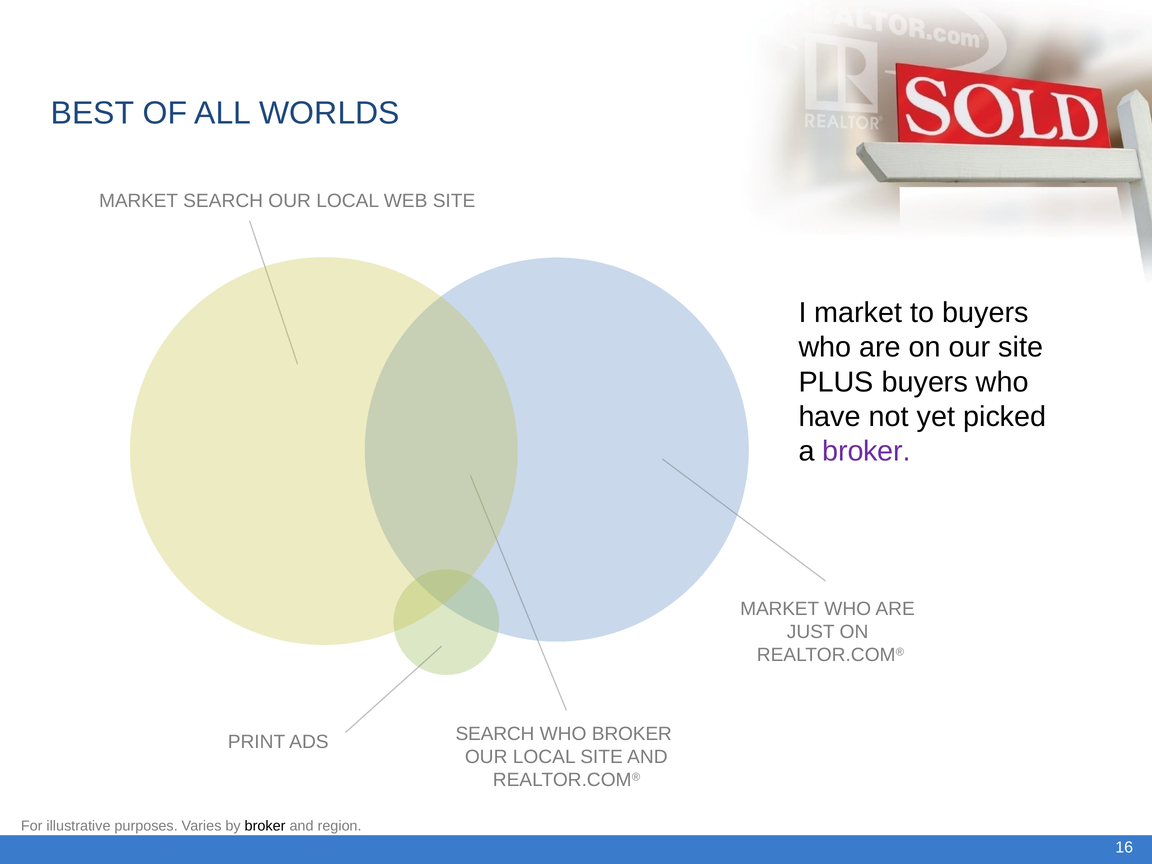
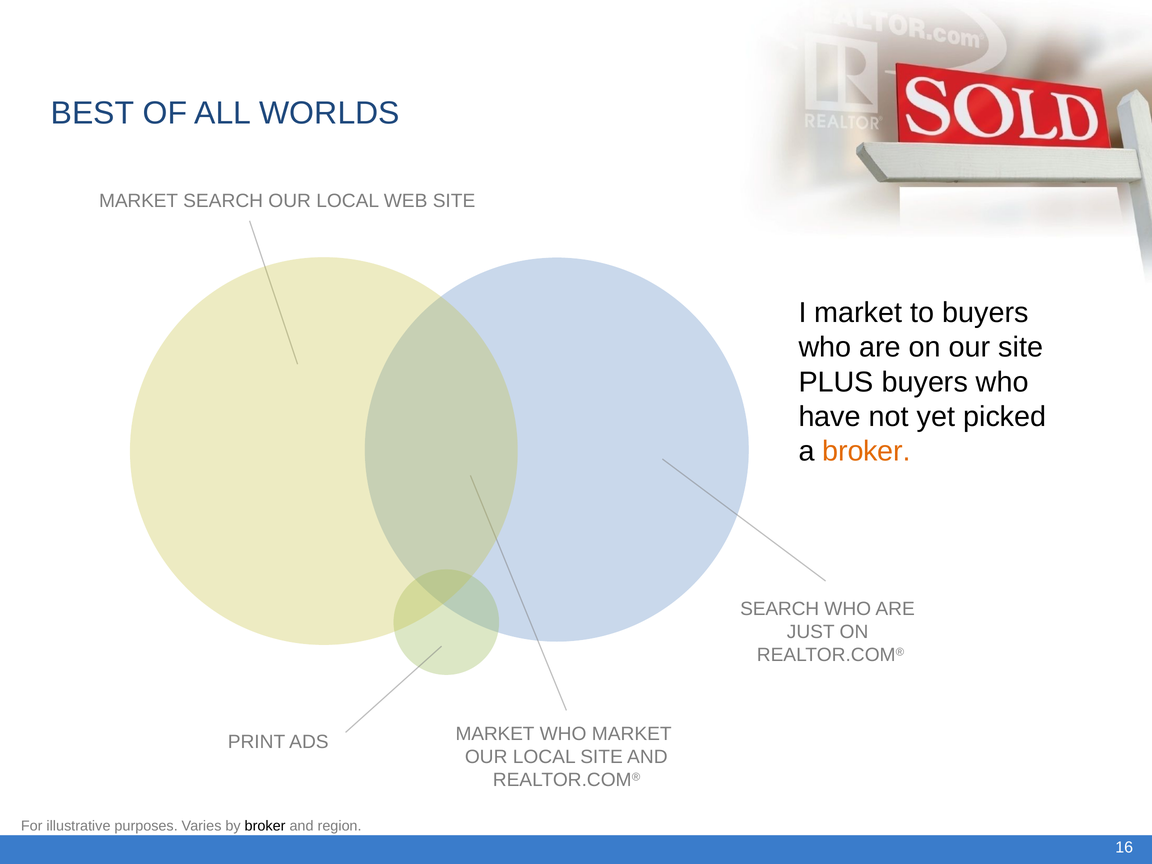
broker at (866, 451) colour: purple -> orange
MARKET at (780, 609): MARKET -> SEARCH
SEARCH at (495, 734): SEARCH -> MARKET
WHO BROKER: BROKER -> MARKET
